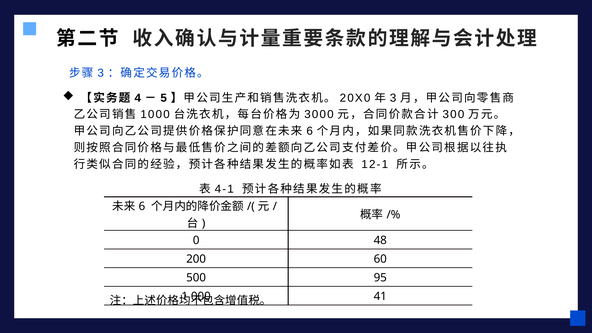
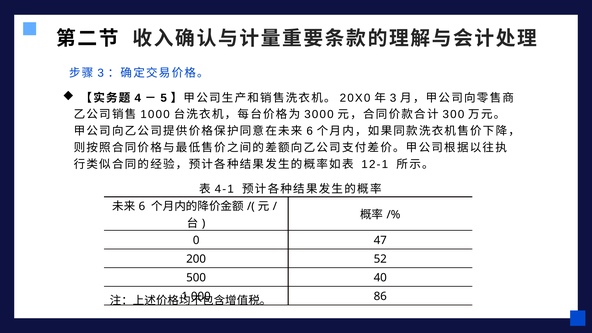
48: 48 -> 47
60: 60 -> 52
95: 95 -> 40
41: 41 -> 86
